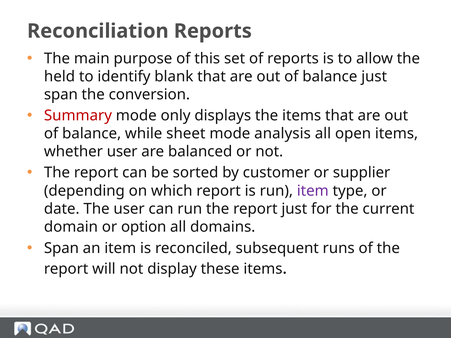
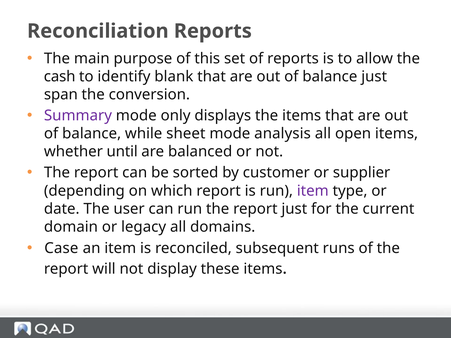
held: held -> cash
Summary colour: red -> purple
whether user: user -> until
option: option -> legacy
Span at (61, 249): Span -> Case
